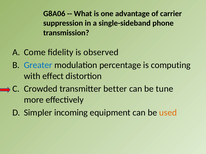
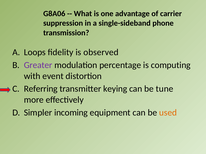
Come: Come -> Loops
Greater colour: blue -> purple
effect: effect -> event
Crowded: Crowded -> Referring
better: better -> keying
